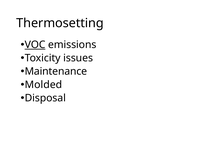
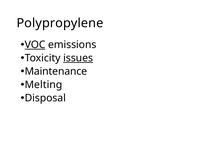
Thermosetting: Thermosetting -> Polypropylene
issues underline: none -> present
Molded: Molded -> Melting
